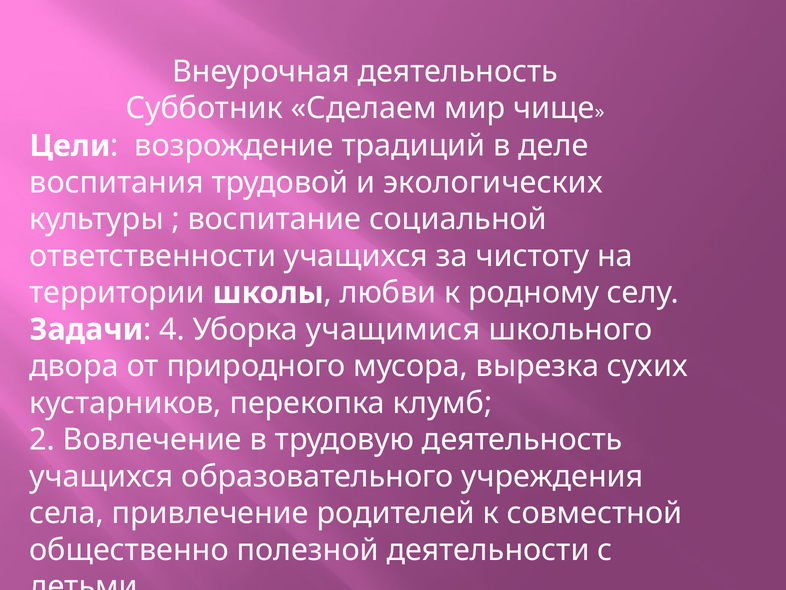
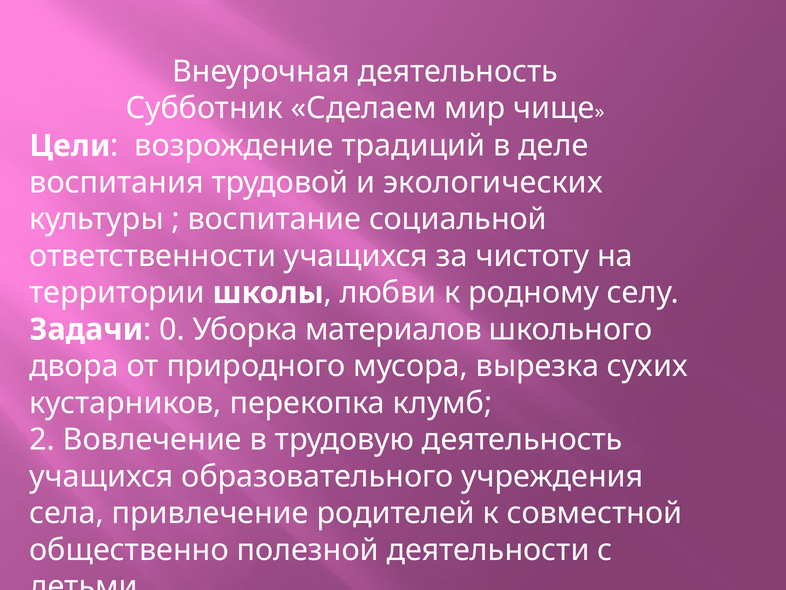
4: 4 -> 0
учащимися: учащимися -> материалов
